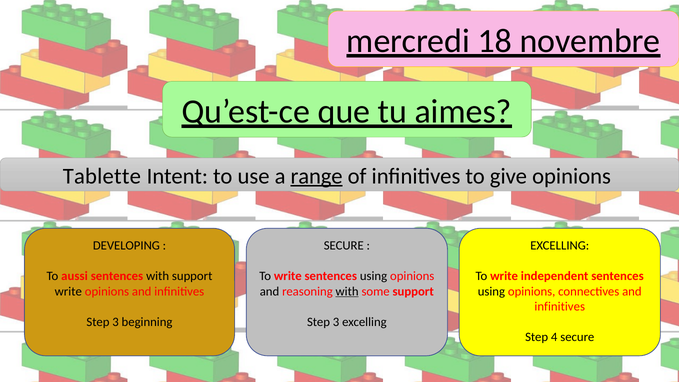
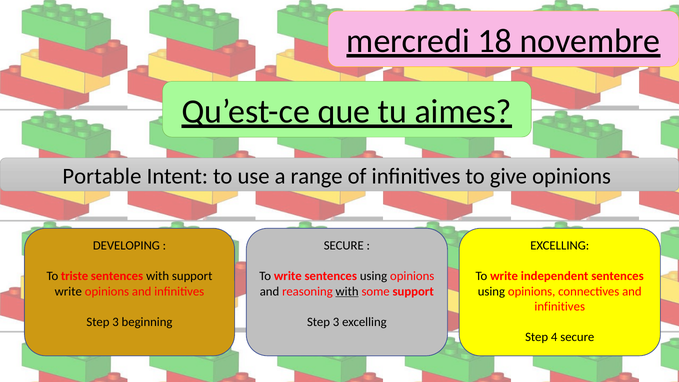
Tablette: Tablette -> Portable
range underline: present -> none
aussi: aussi -> triste
